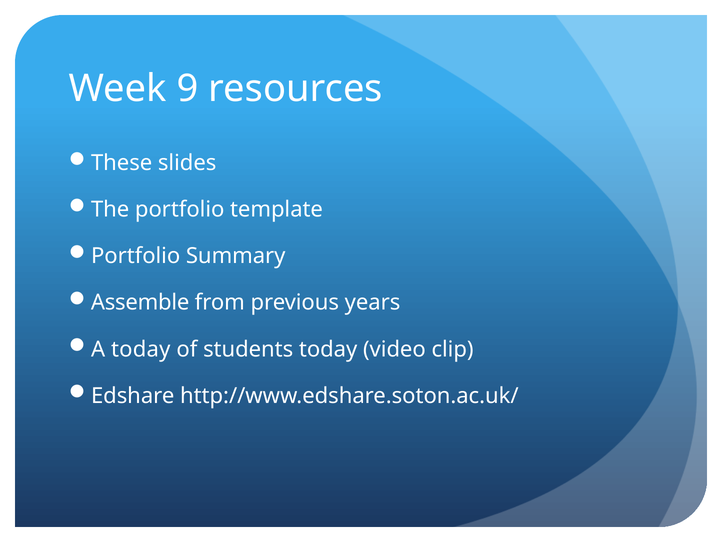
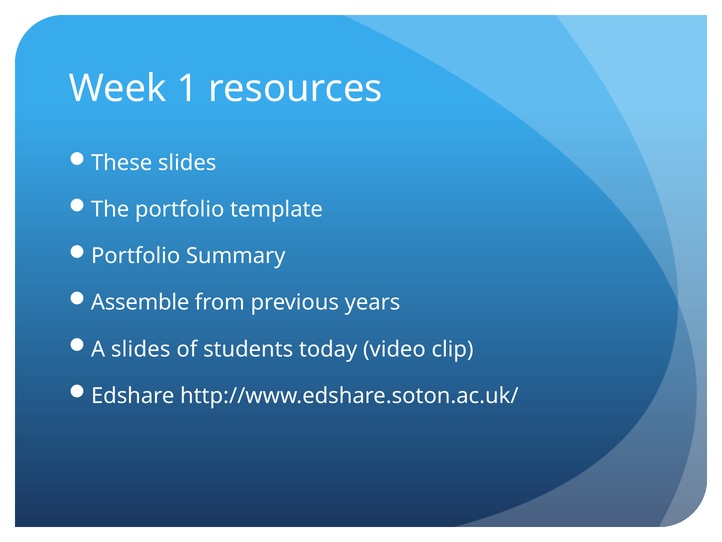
9: 9 -> 1
A today: today -> slides
